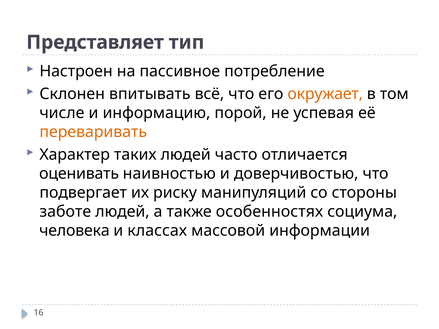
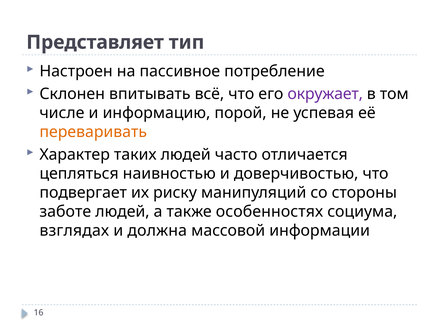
окружает colour: orange -> purple
оценивать: оценивать -> цепляться
человека: человека -> взглядах
классах: классах -> должна
